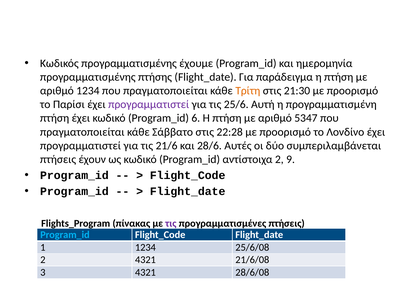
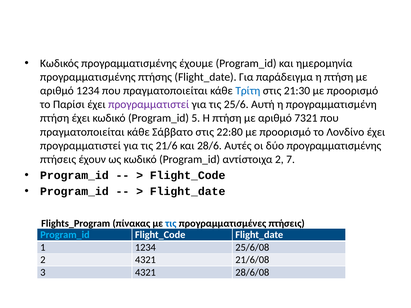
Τρίτη colour: orange -> blue
6: 6 -> 5
5347: 5347 -> 7321
22:28: 22:28 -> 22:80
δύο συμπεριλαμβάνεται: συμπεριλαμβάνεται -> προγραμματισμένης
9: 9 -> 7
τις at (171, 224) colour: purple -> blue
